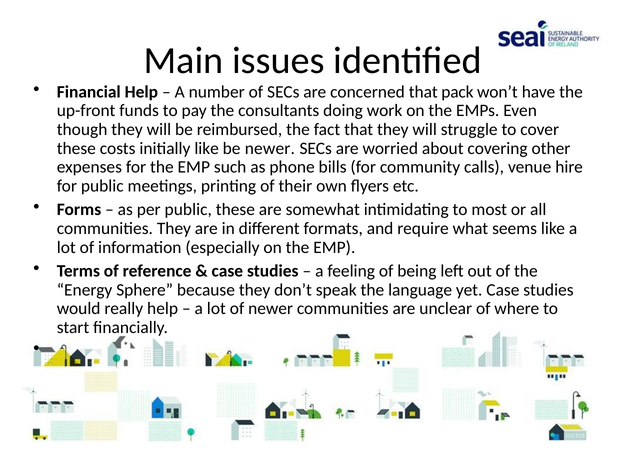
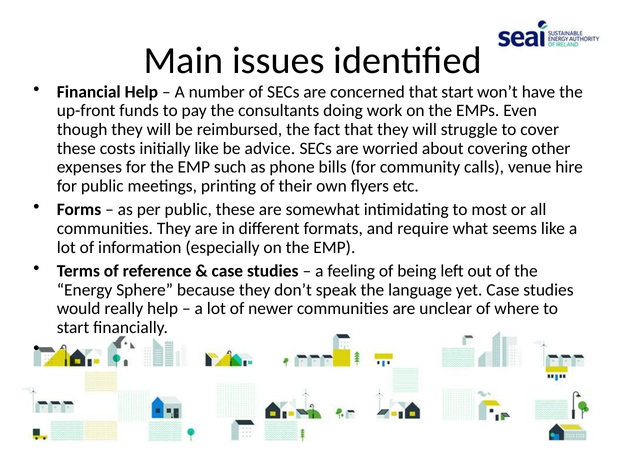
that pack: pack -> start
be newer: newer -> advice
